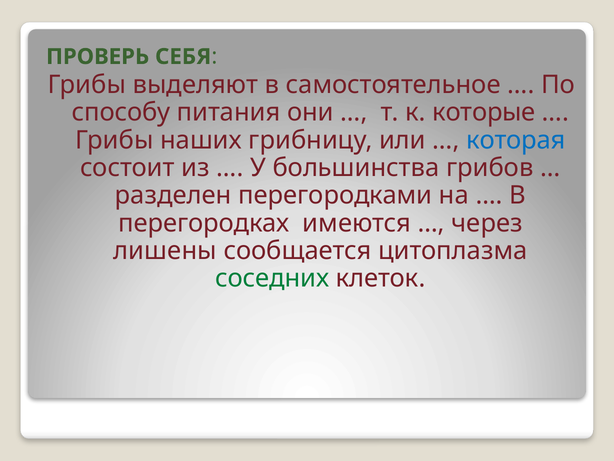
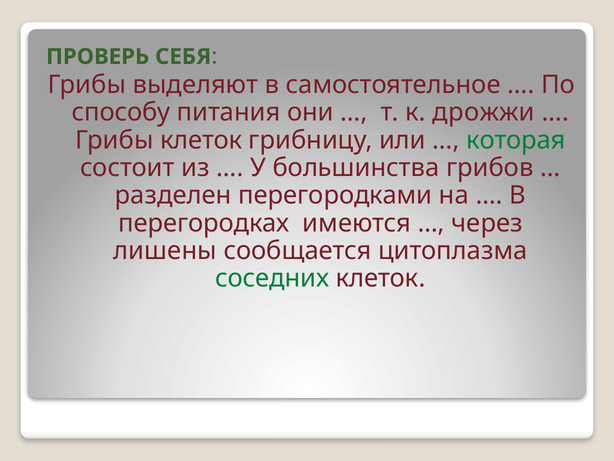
которые: которые -> дрожжи
Грибы наших: наших -> клеток
которая colour: blue -> green
